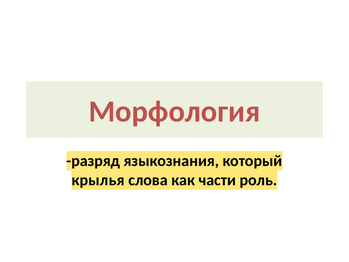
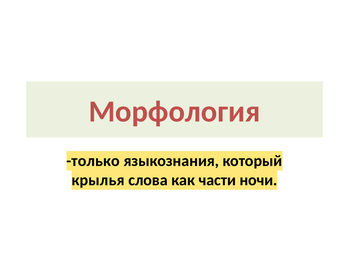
разряд: разряд -> только
роль: роль -> ночи
